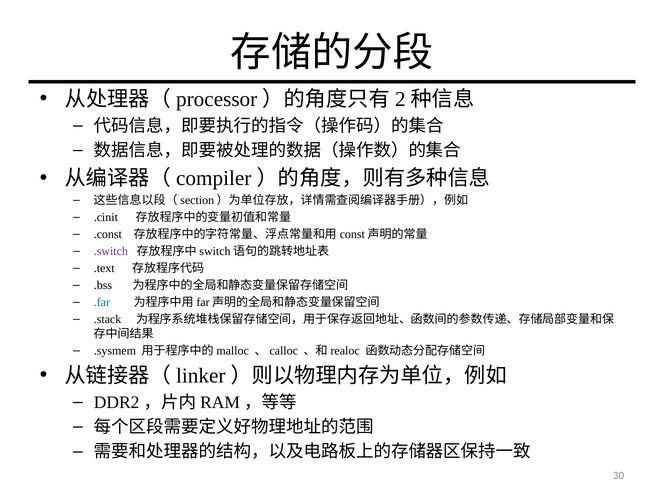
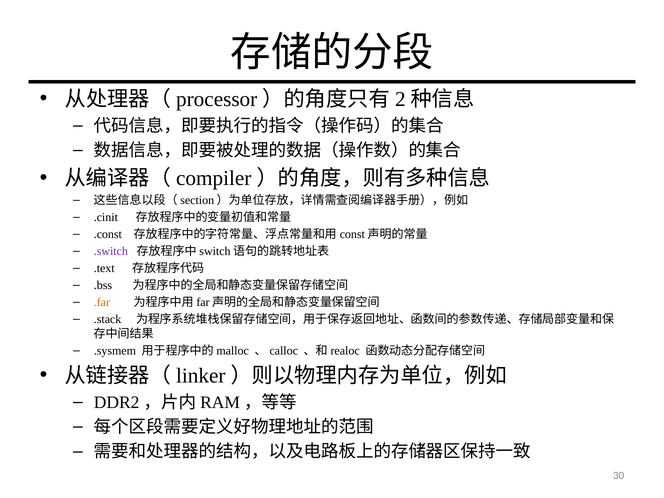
.far colour: blue -> orange
